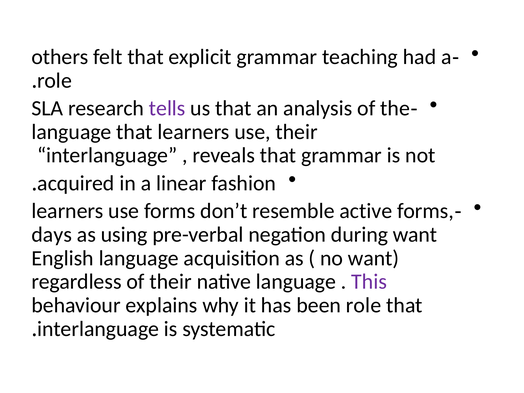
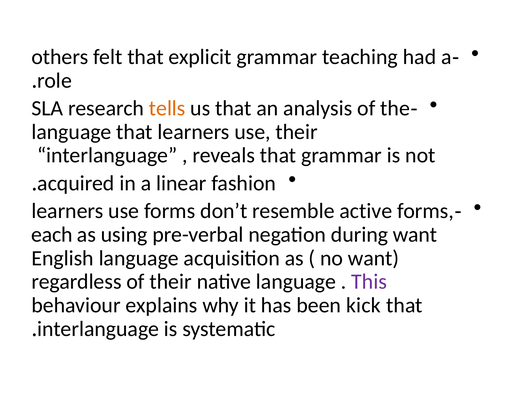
tells colour: purple -> orange
days: days -> each
been role: role -> kick
